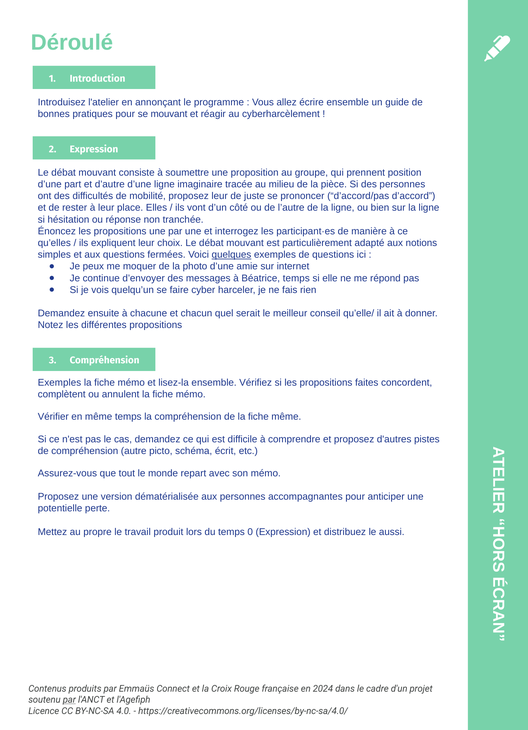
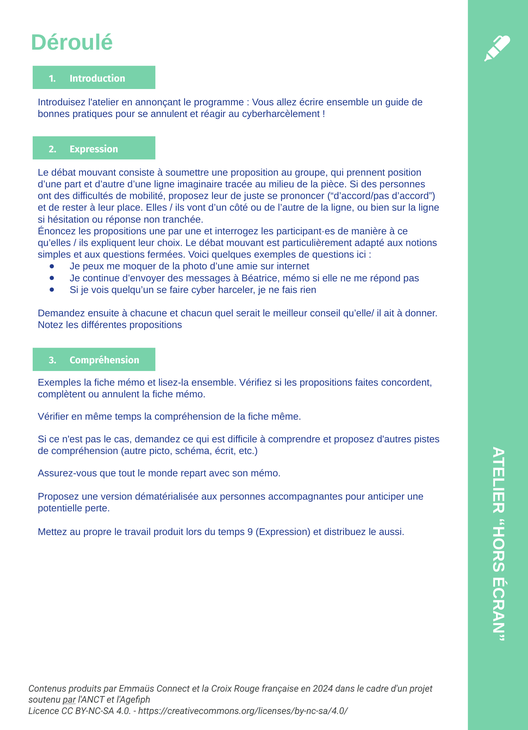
se mouvant: mouvant -> annulent
quelques underline: present -> none
Béatrice temps: temps -> mémo
0: 0 -> 9
